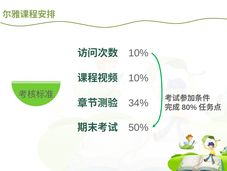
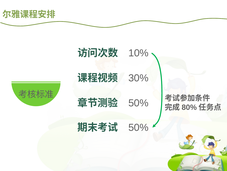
10% at (138, 78): 10% -> 30%
34% at (138, 103): 34% -> 50%
